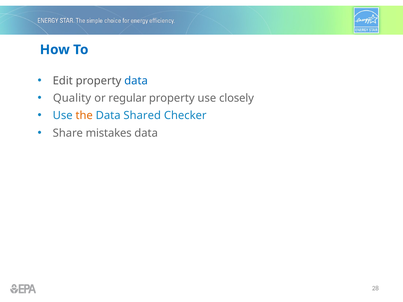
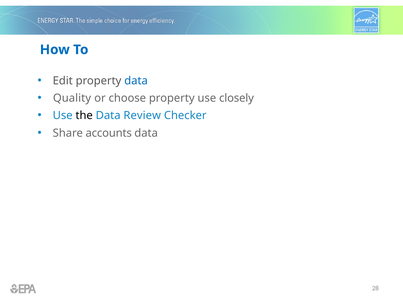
regular: regular -> choose
the colour: orange -> black
Shared: Shared -> Review
mistakes: mistakes -> accounts
